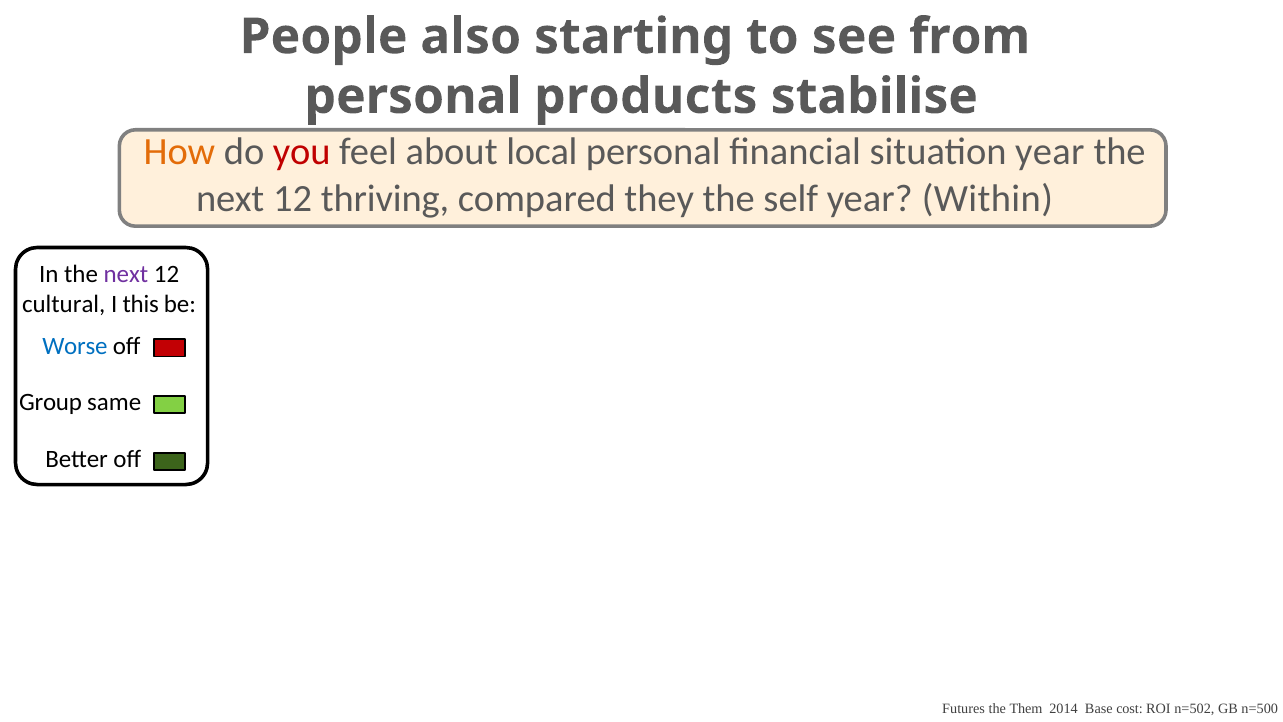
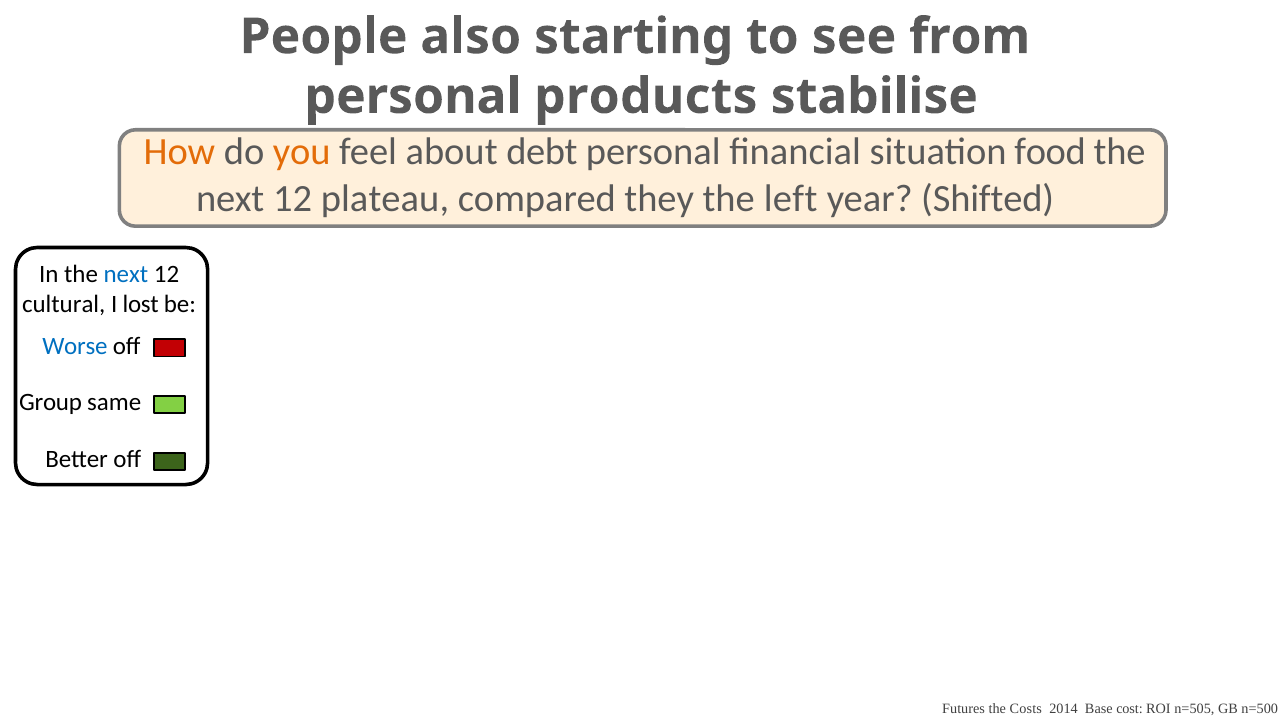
you colour: red -> orange
local: local -> debt
situation year: year -> food
thriving: thriving -> plateau
self: self -> left
Within: Within -> Shifted
next at (126, 274) colour: purple -> blue
this: this -> lost
Them: Them -> Costs
n=502: n=502 -> n=505
